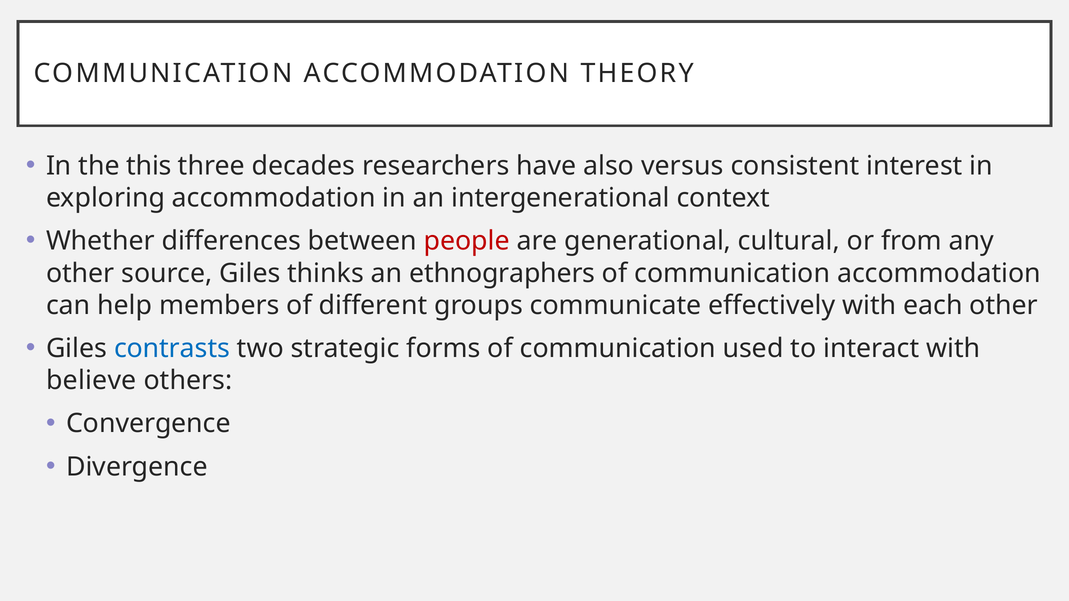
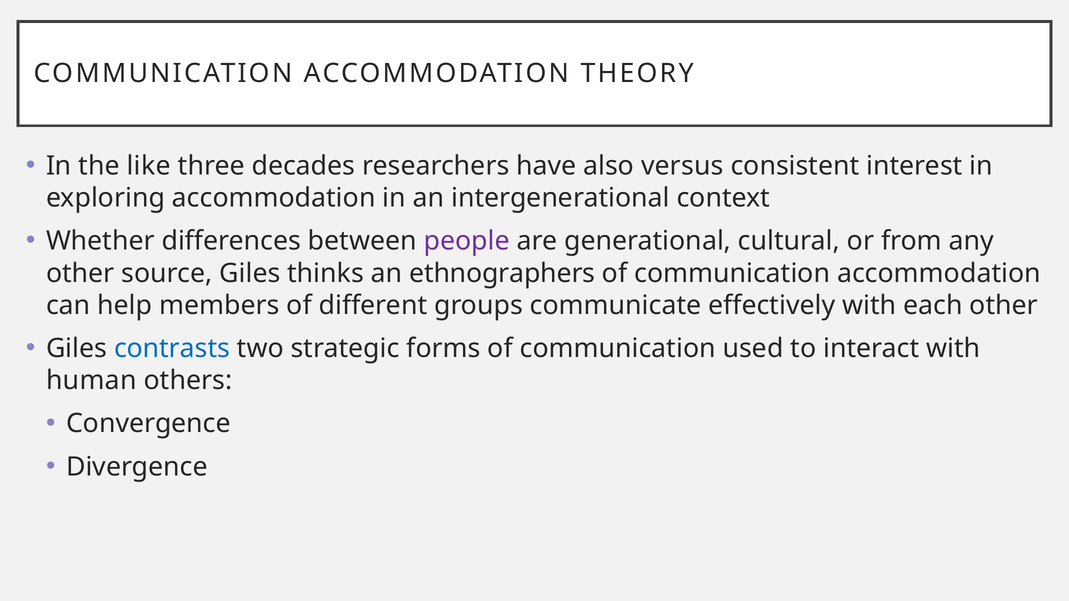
this: this -> like
people colour: red -> purple
believe: believe -> human
